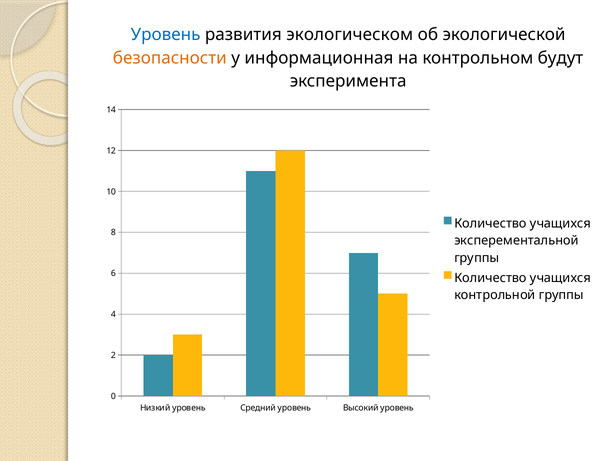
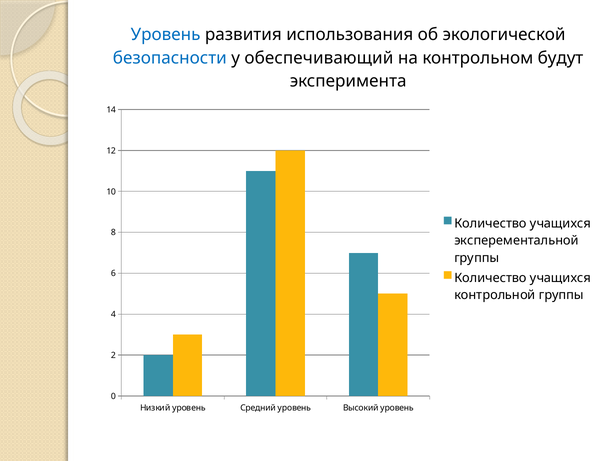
экологическом: экологическом -> использования
безопасности colour: orange -> blue
информационная: информационная -> обеспечивающий
